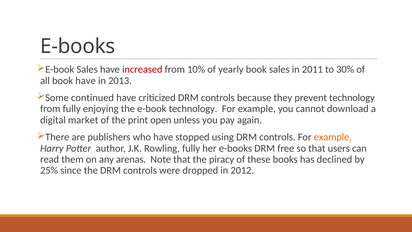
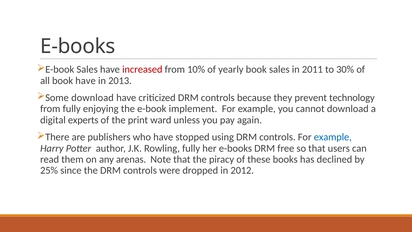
Some continued: continued -> download
e-book technology: technology -> implement
market: market -> experts
open: open -> ward
example at (333, 137) colour: orange -> blue
